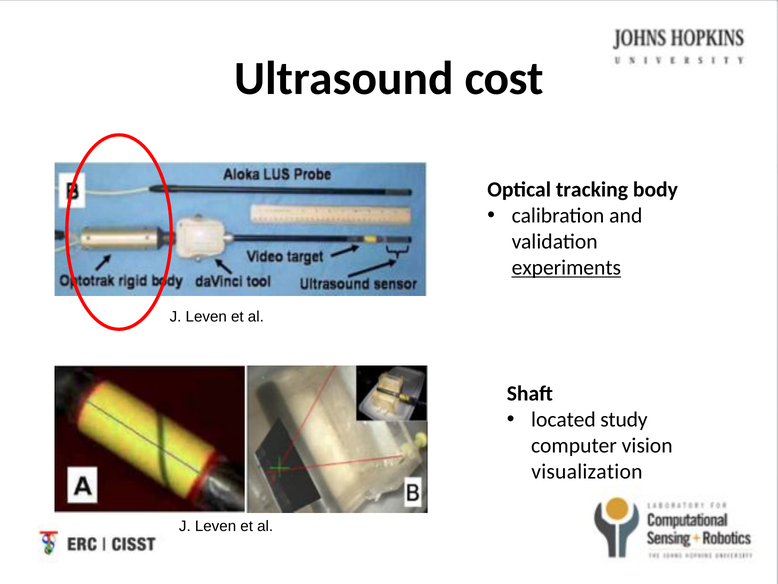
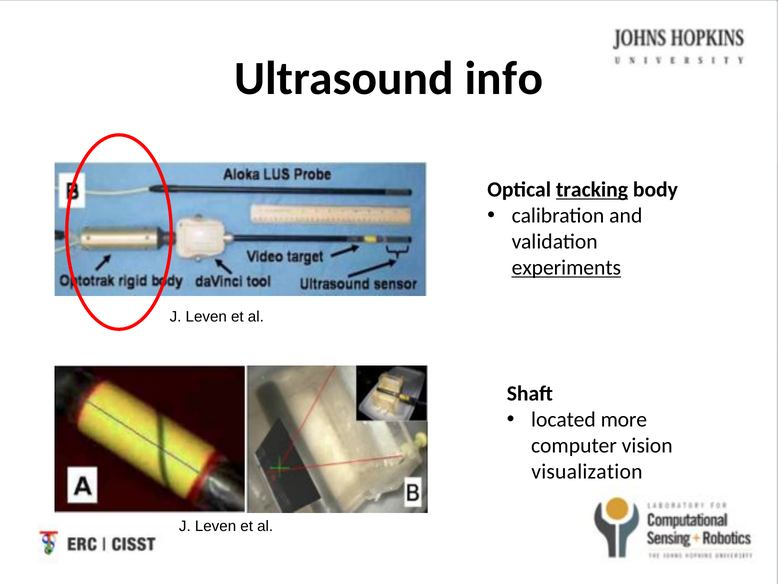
cost: cost -> info
tracking underline: none -> present
study: study -> more
